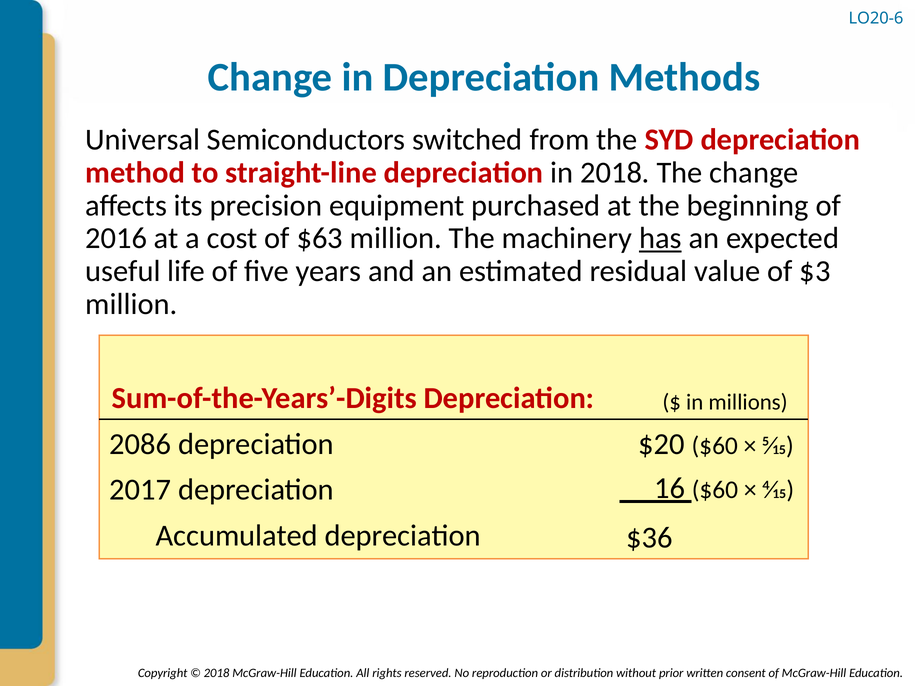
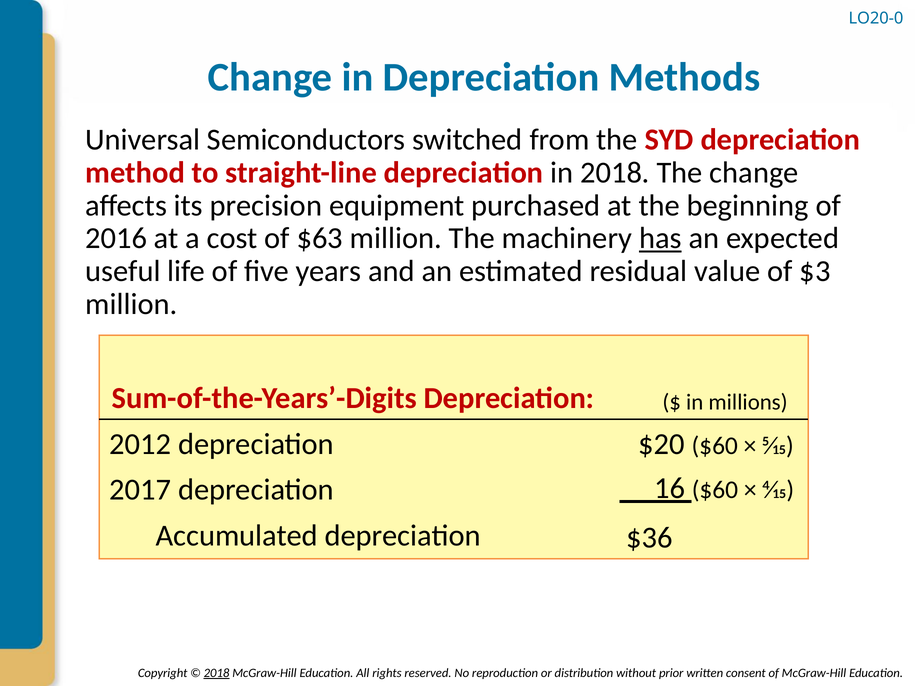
LO20-6: LO20-6 -> LO20-0
2086: 2086 -> 2012
2018 at (217, 673) underline: none -> present
